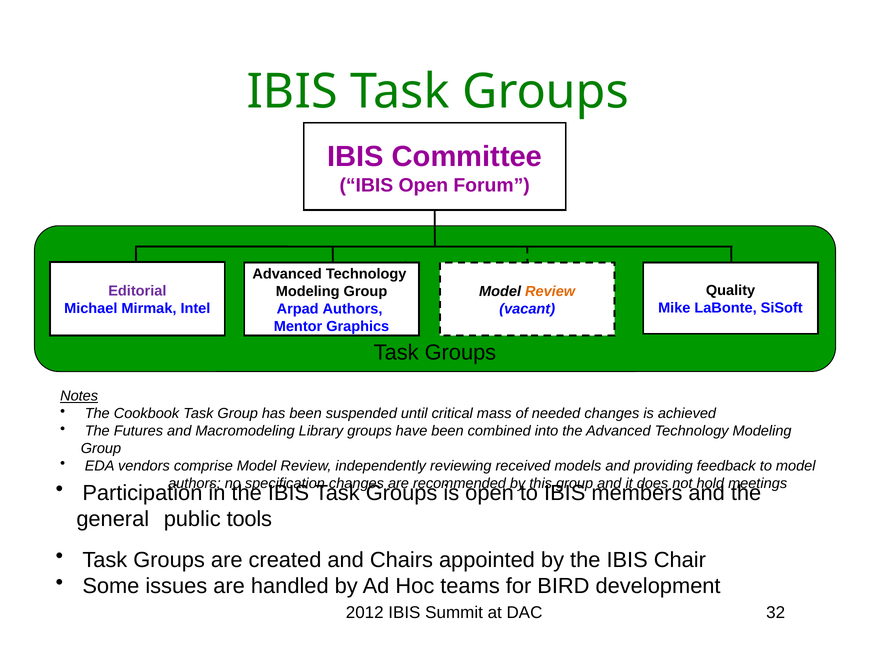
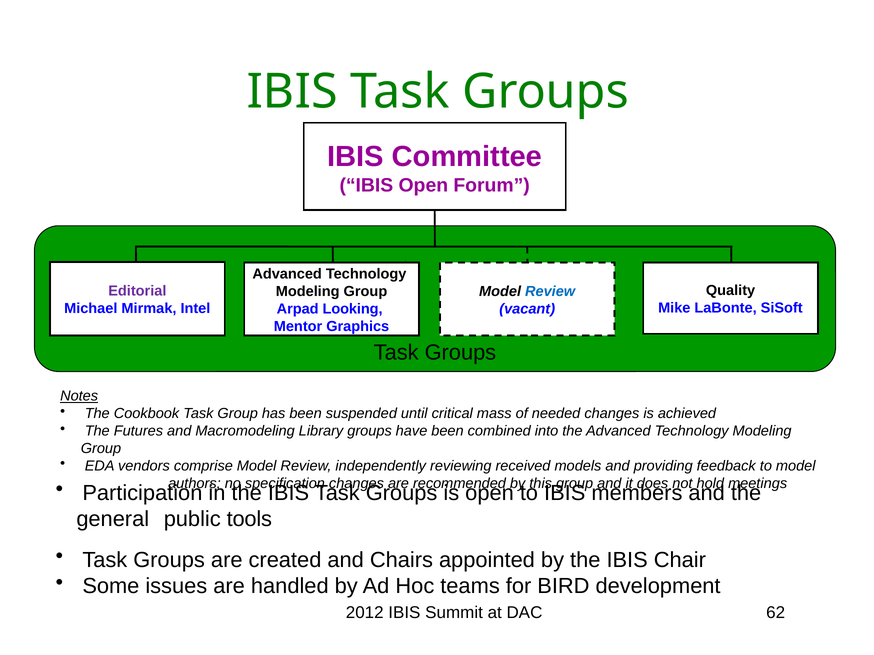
Review at (550, 292) colour: orange -> blue
Arpad Authors: Authors -> Looking
32: 32 -> 62
